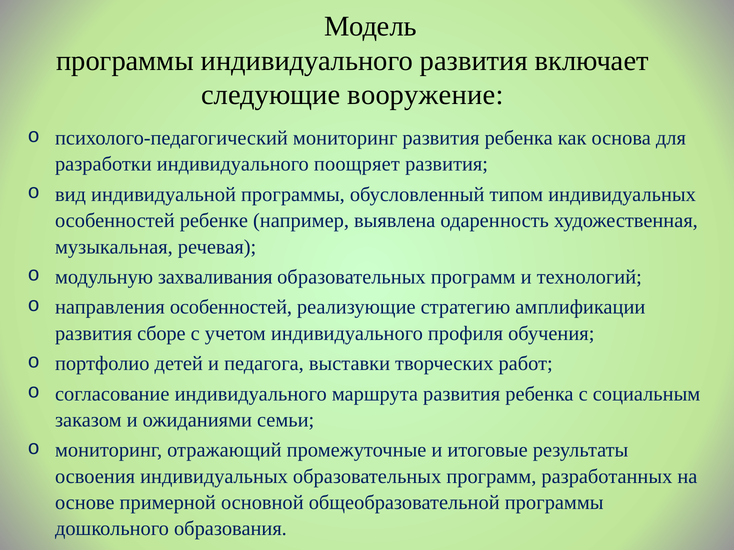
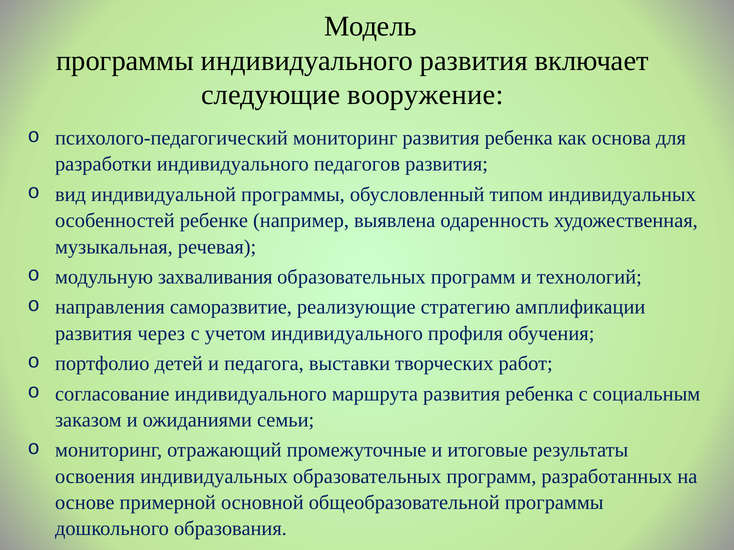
поощряет: поощряет -> педагогов
направления особенностей: особенностей -> саморазвитие
сборе: сборе -> через
